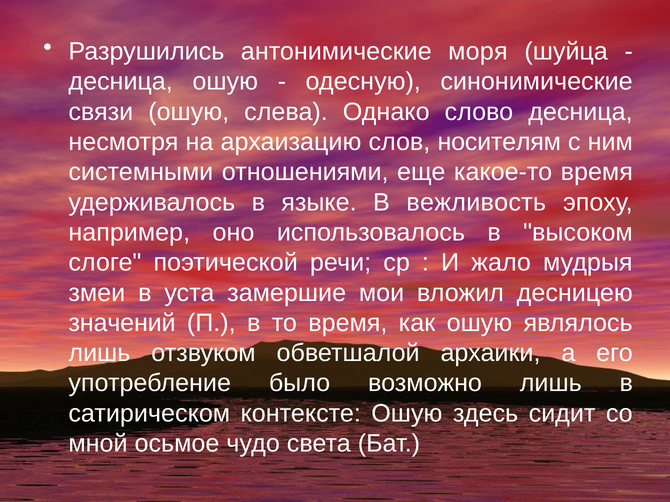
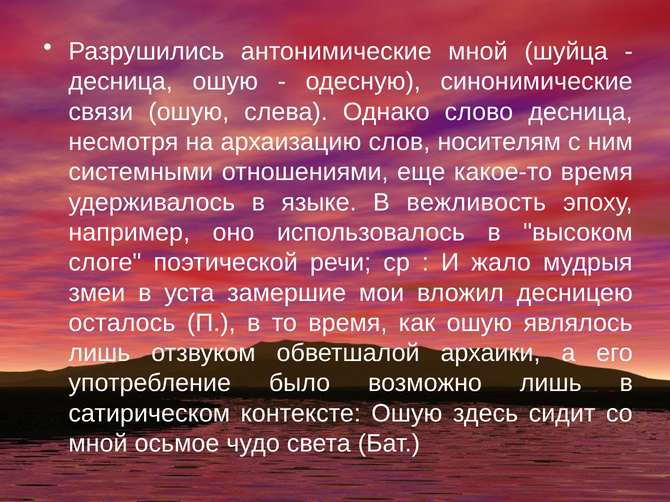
антонимические моря: моря -> мной
значений: значений -> осталось
